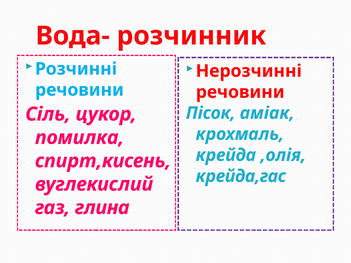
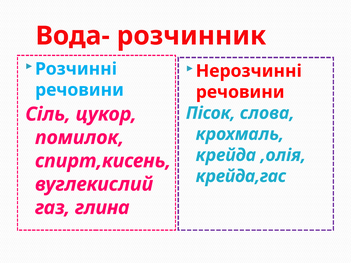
аміак: аміак -> слова
помилка: помилка -> помилок
